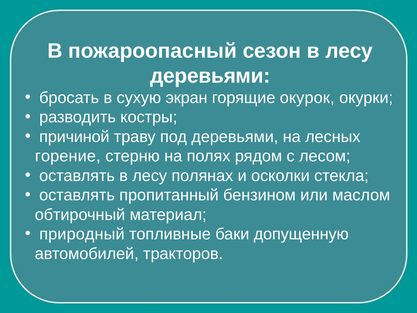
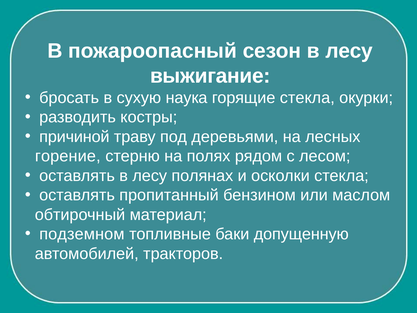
деревьями at (210, 76): деревьями -> выжигание
экран: экран -> наука
горящие окурок: окурок -> стекла
природный: природный -> подземном
